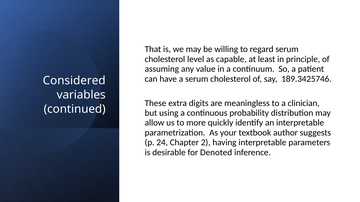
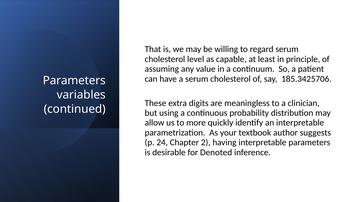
189.3425746: 189.3425746 -> 185.3425706
Considered at (74, 81): Considered -> Parameters
